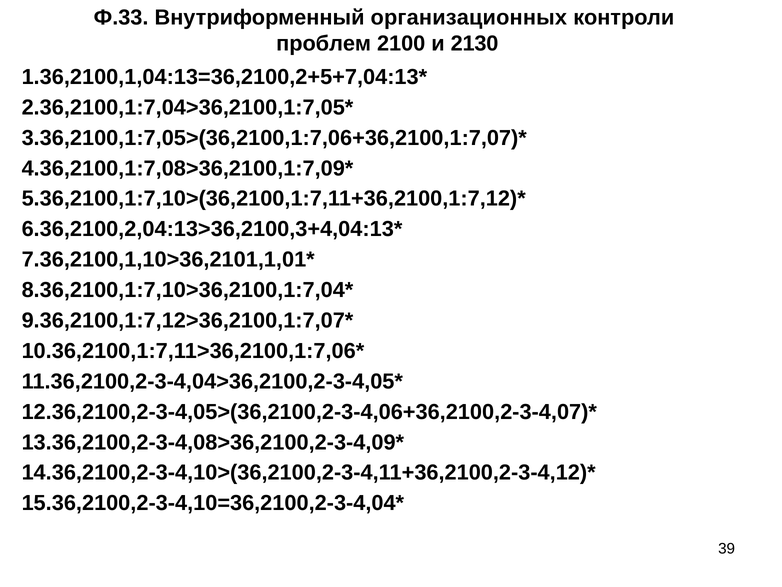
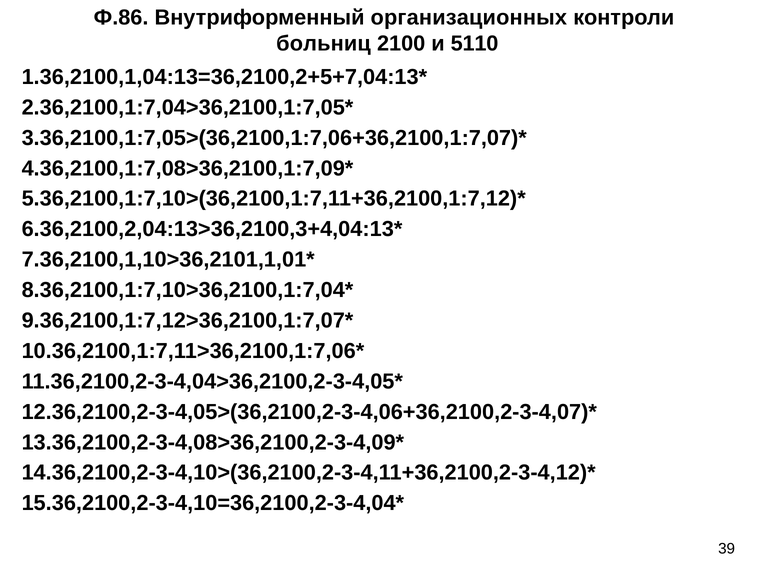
Ф.33: Ф.33 -> Ф.86
проблем: проблем -> больниц
2130: 2130 -> 5110
